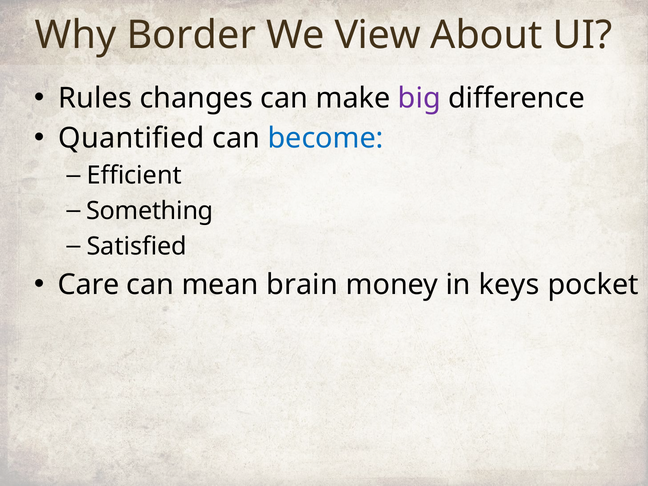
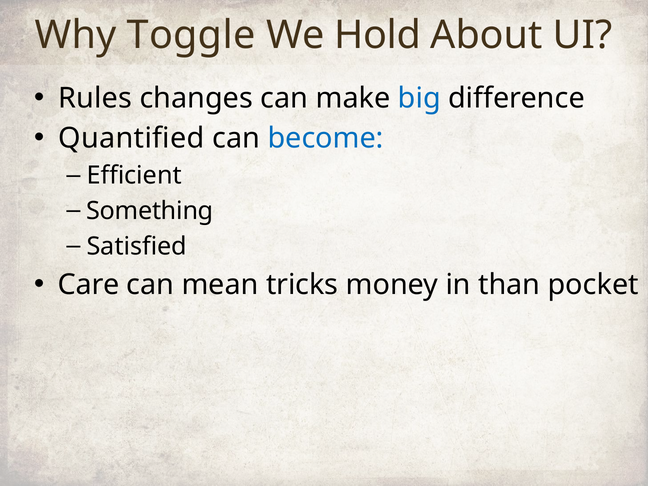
Border: Border -> Toggle
View: View -> Hold
big colour: purple -> blue
brain: brain -> tricks
keys: keys -> than
